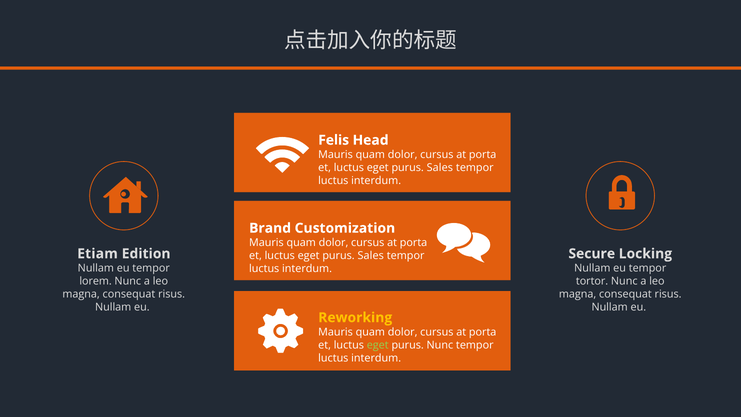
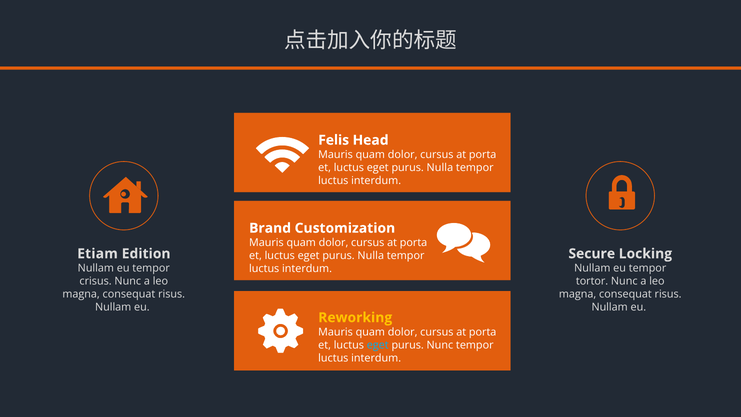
Sales at (440, 168): Sales -> Nulla
Sales at (371, 256): Sales -> Nulla
lorem: lorem -> crisus
eget at (378, 345) colour: light green -> light blue
